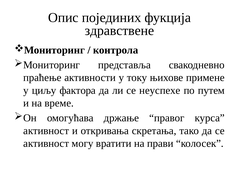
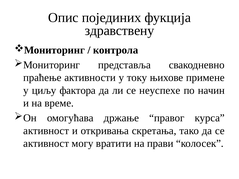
здравствене: здравствене -> здравствену
путем: путем -> начин
